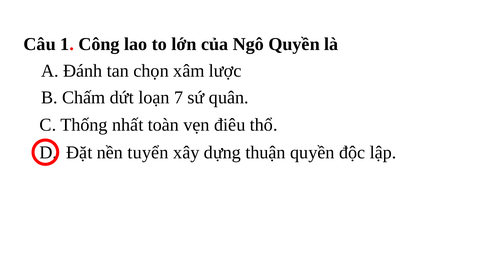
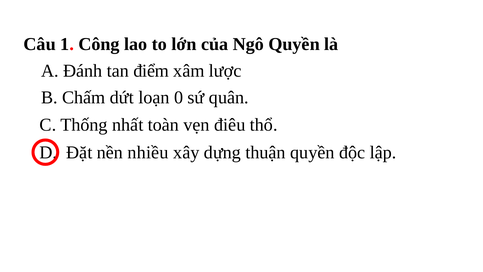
chọn: chọn -> điểm
7: 7 -> 0
tuyển: tuyển -> nhiều
